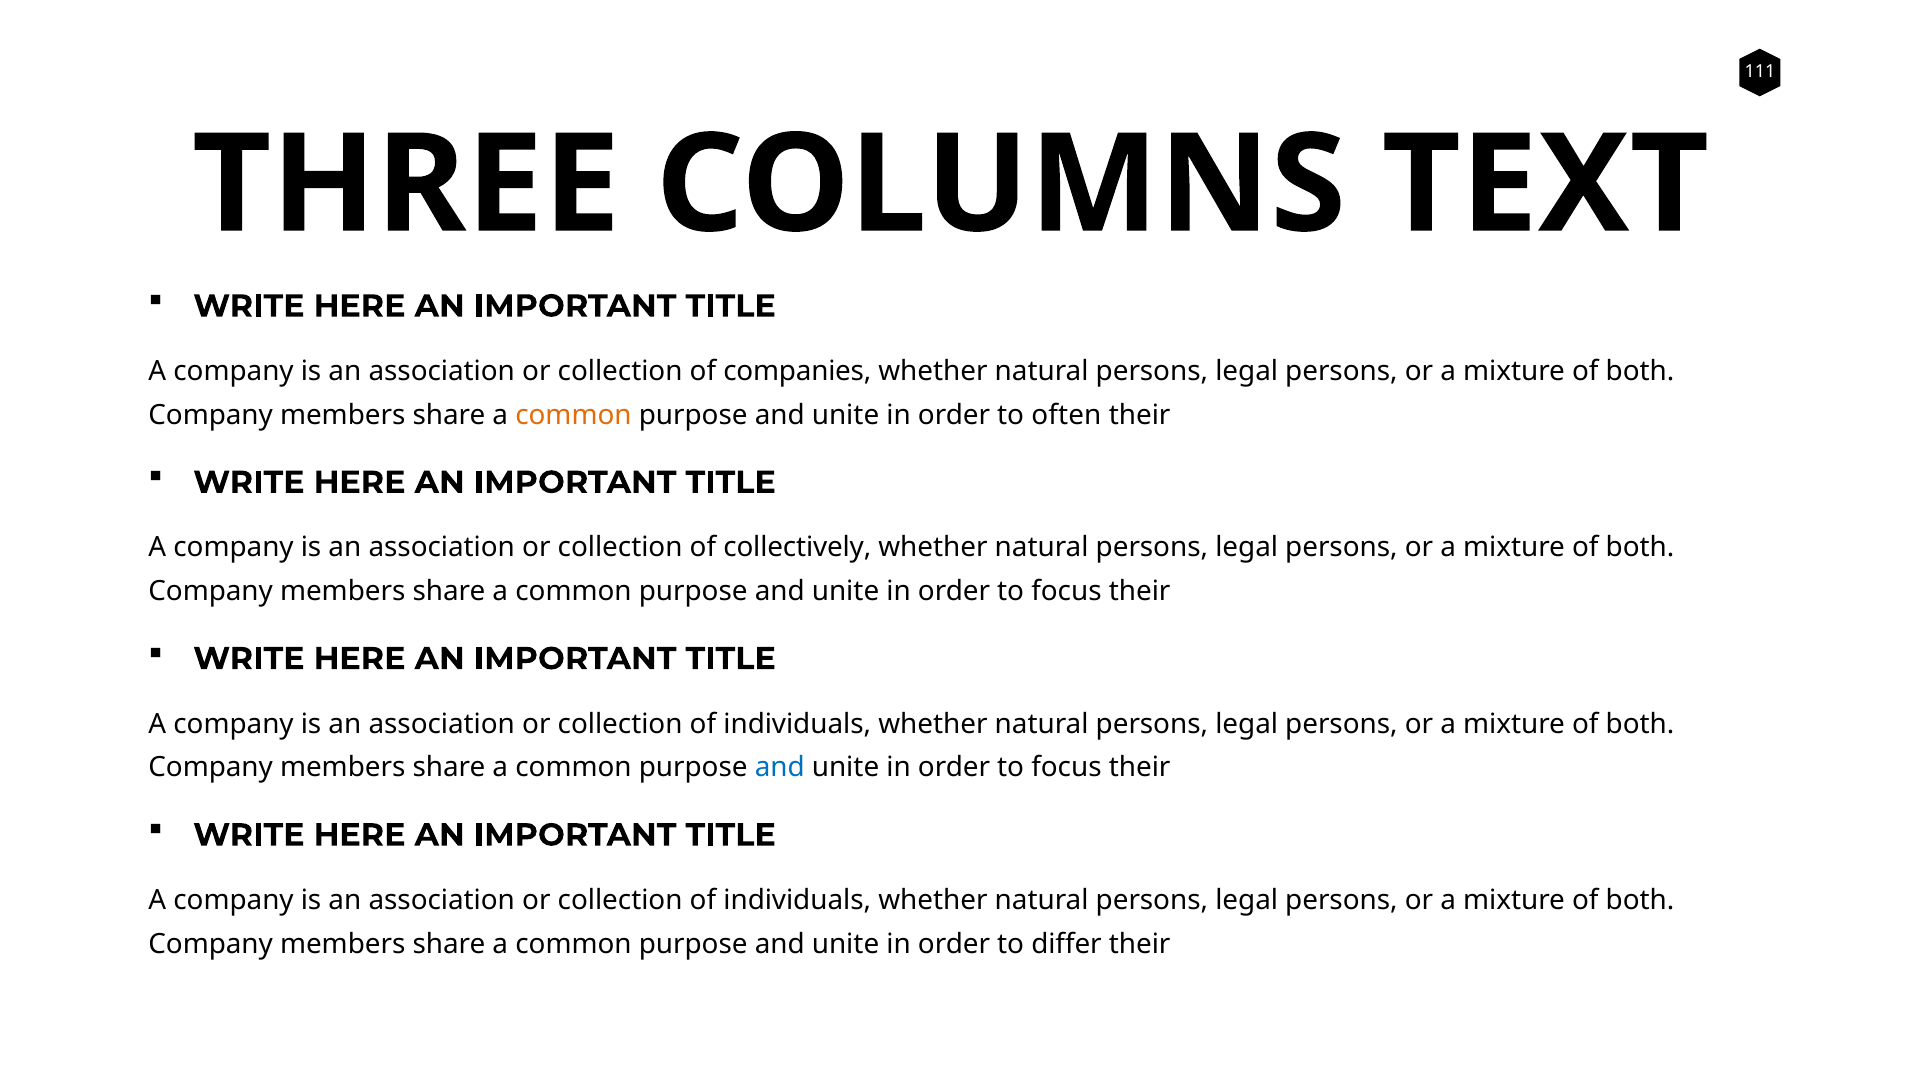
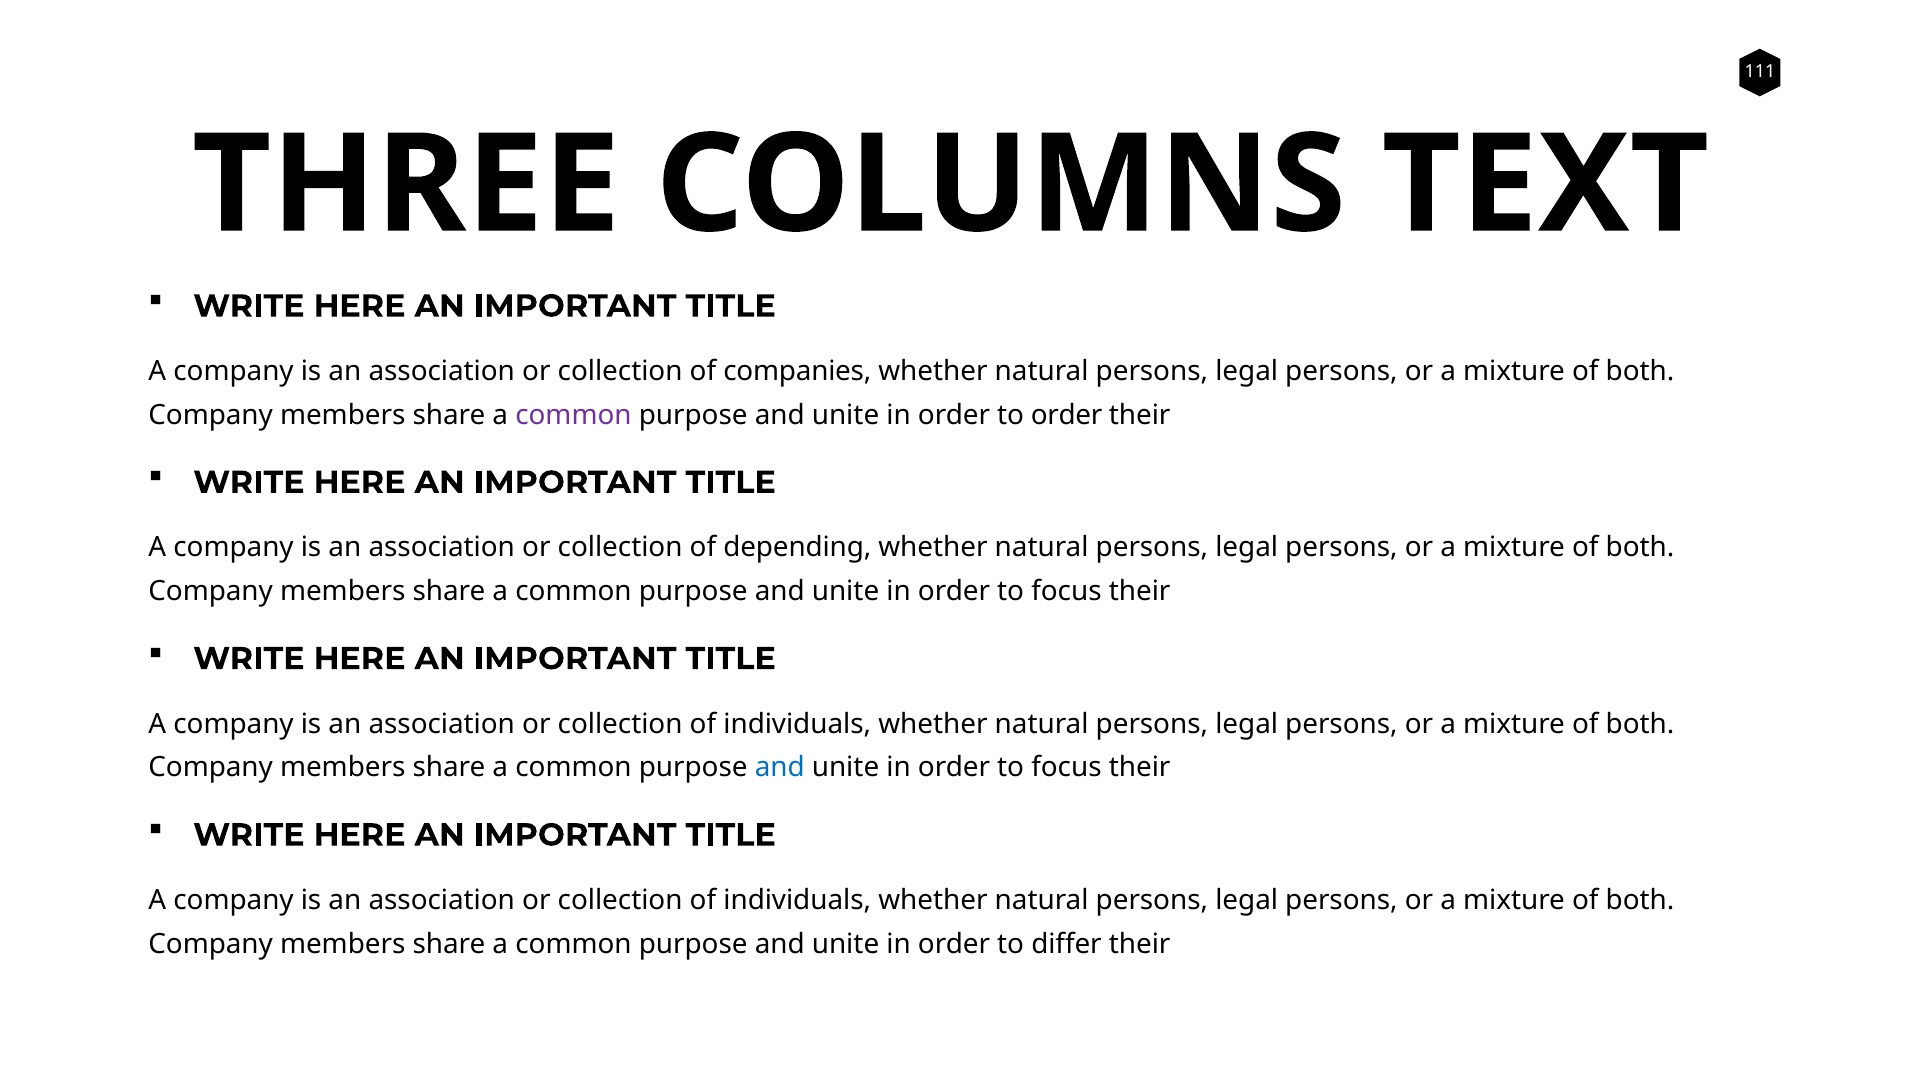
common at (573, 415) colour: orange -> purple
to often: often -> order
collectively: collectively -> depending
